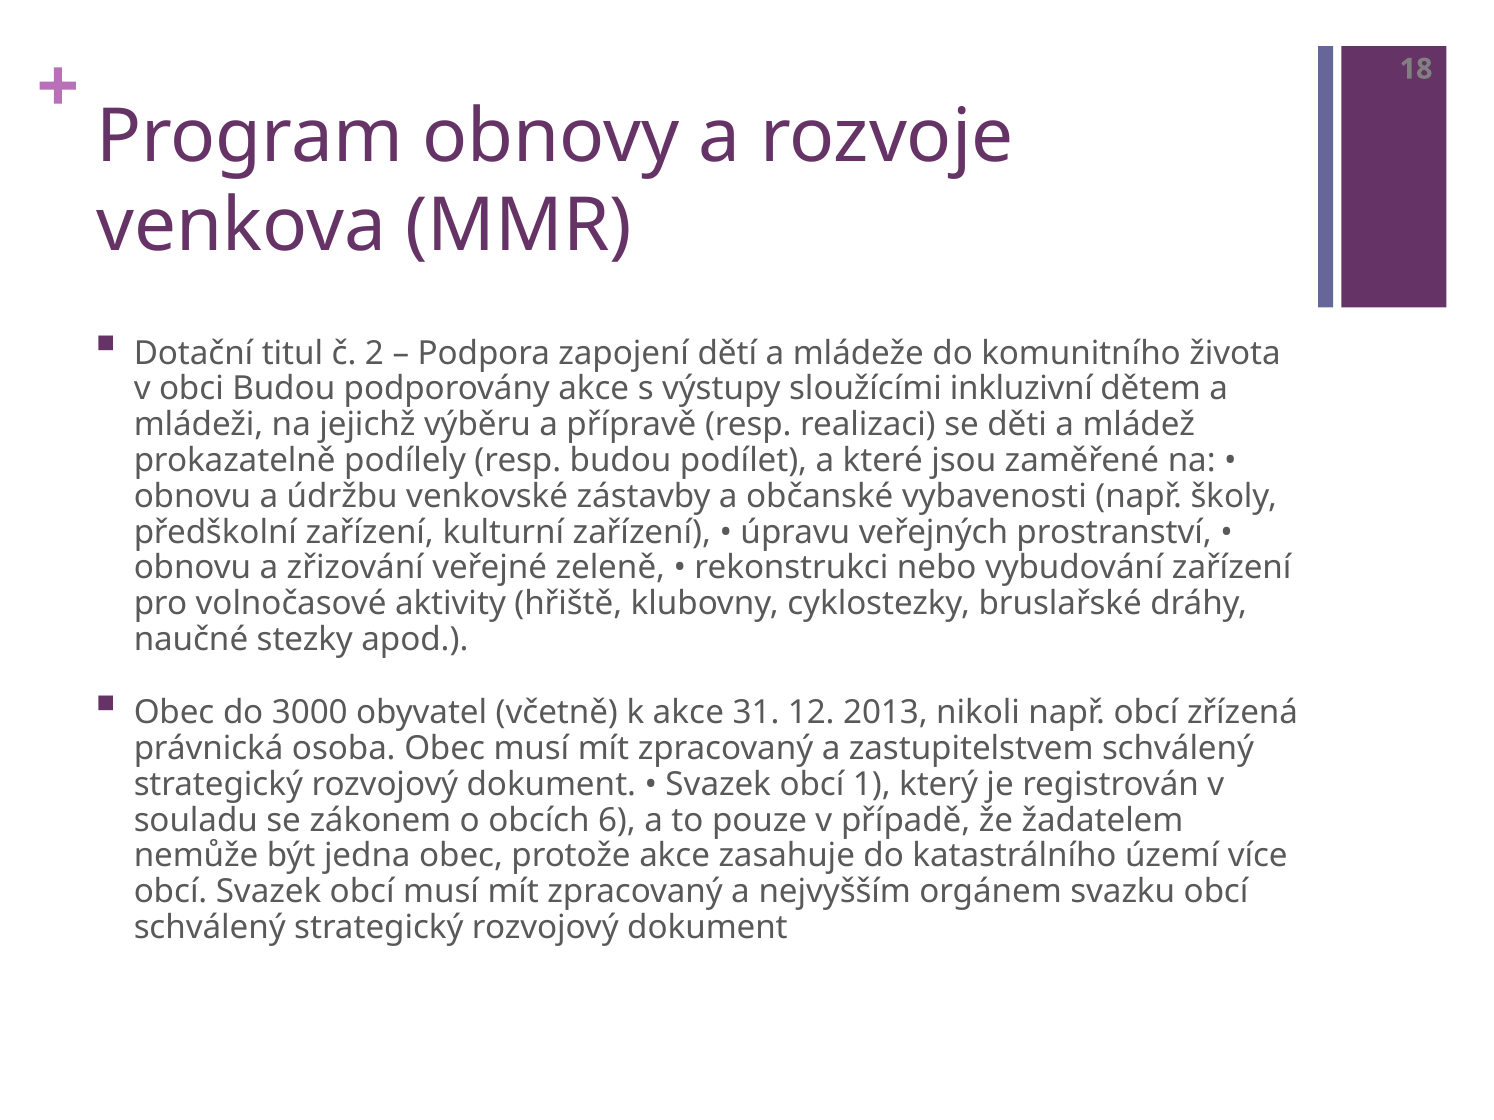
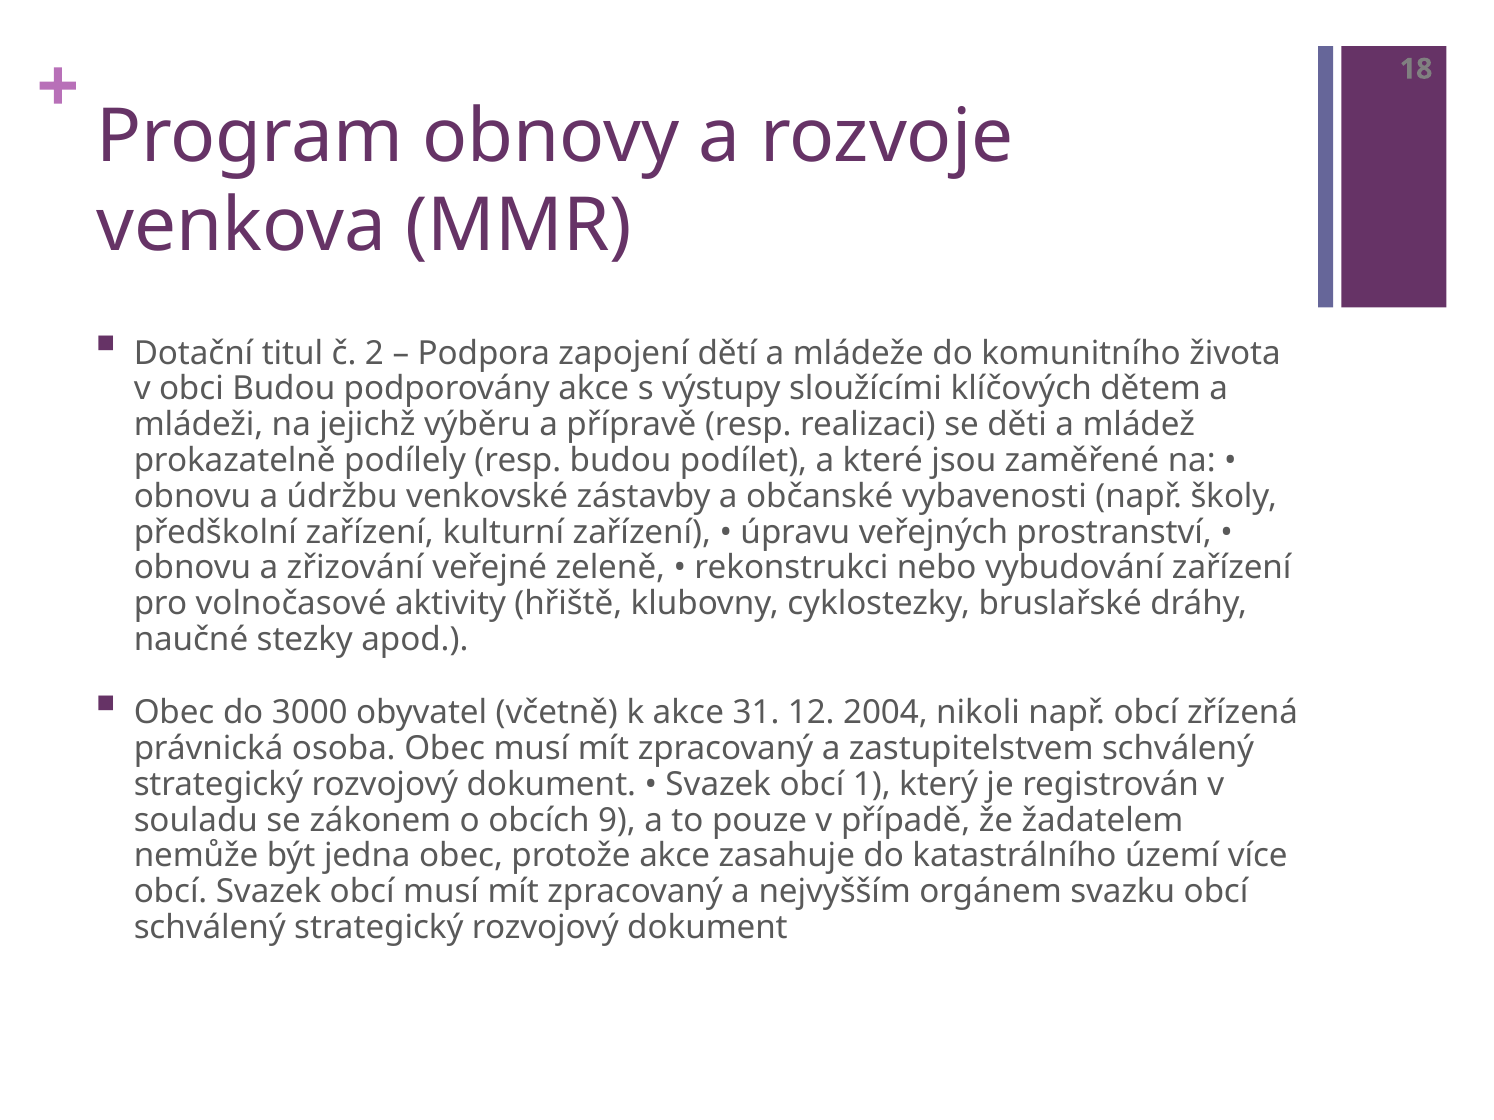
inkluzivní: inkluzivní -> klíčových
2013: 2013 -> 2004
6: 6 -> 9
